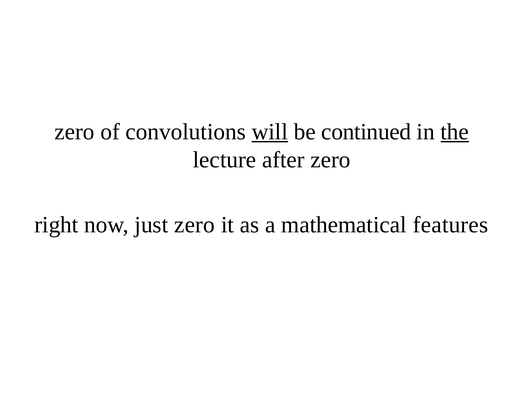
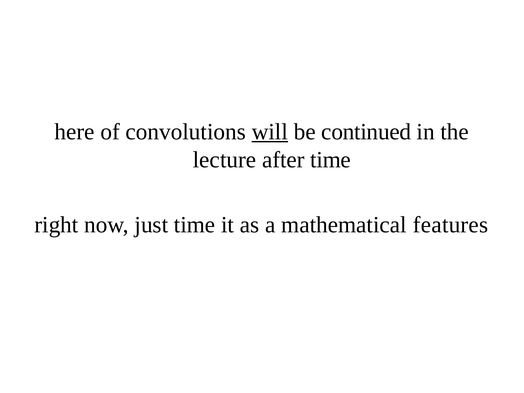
zero at (74, 132): zero -> here
the underline: present -> none
after zero: zero -> time
just zero: zero -> time
